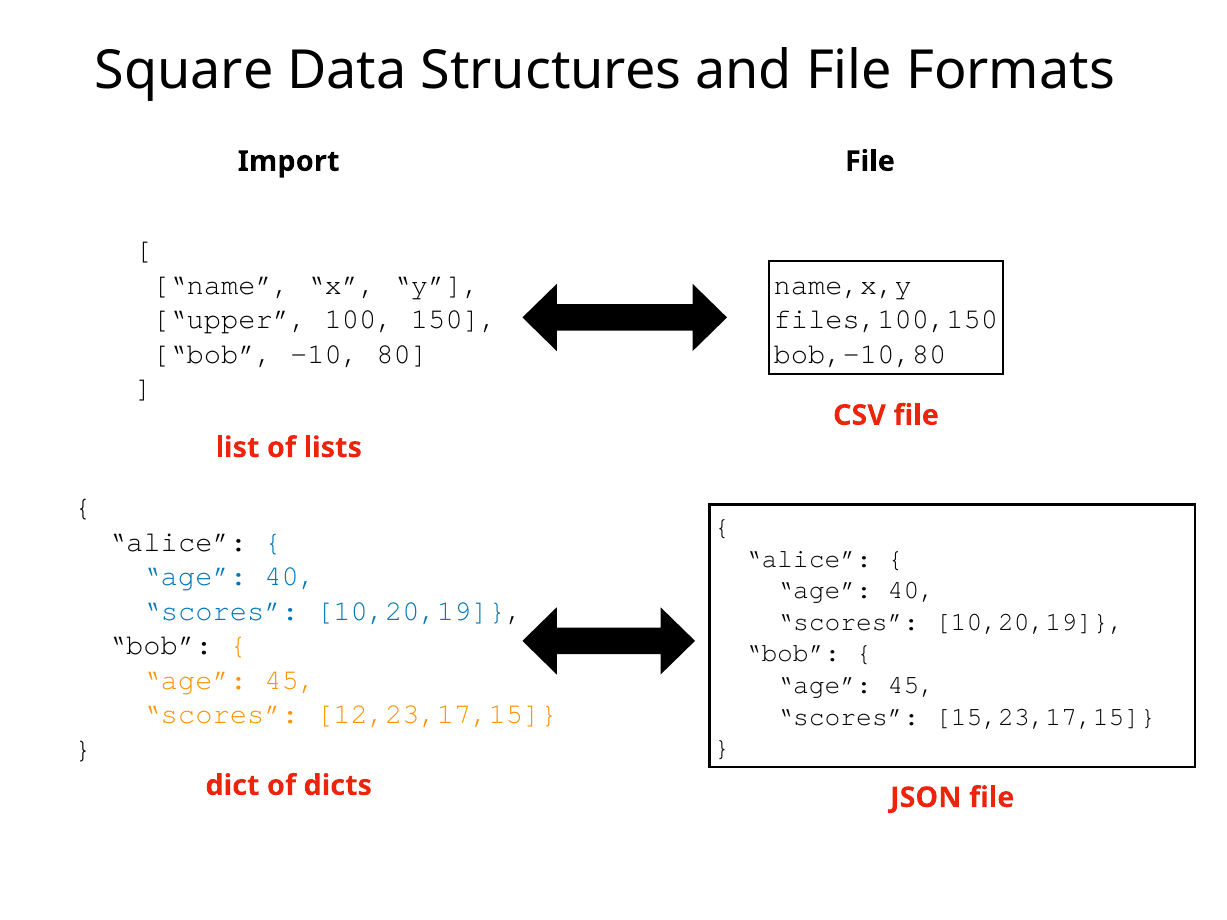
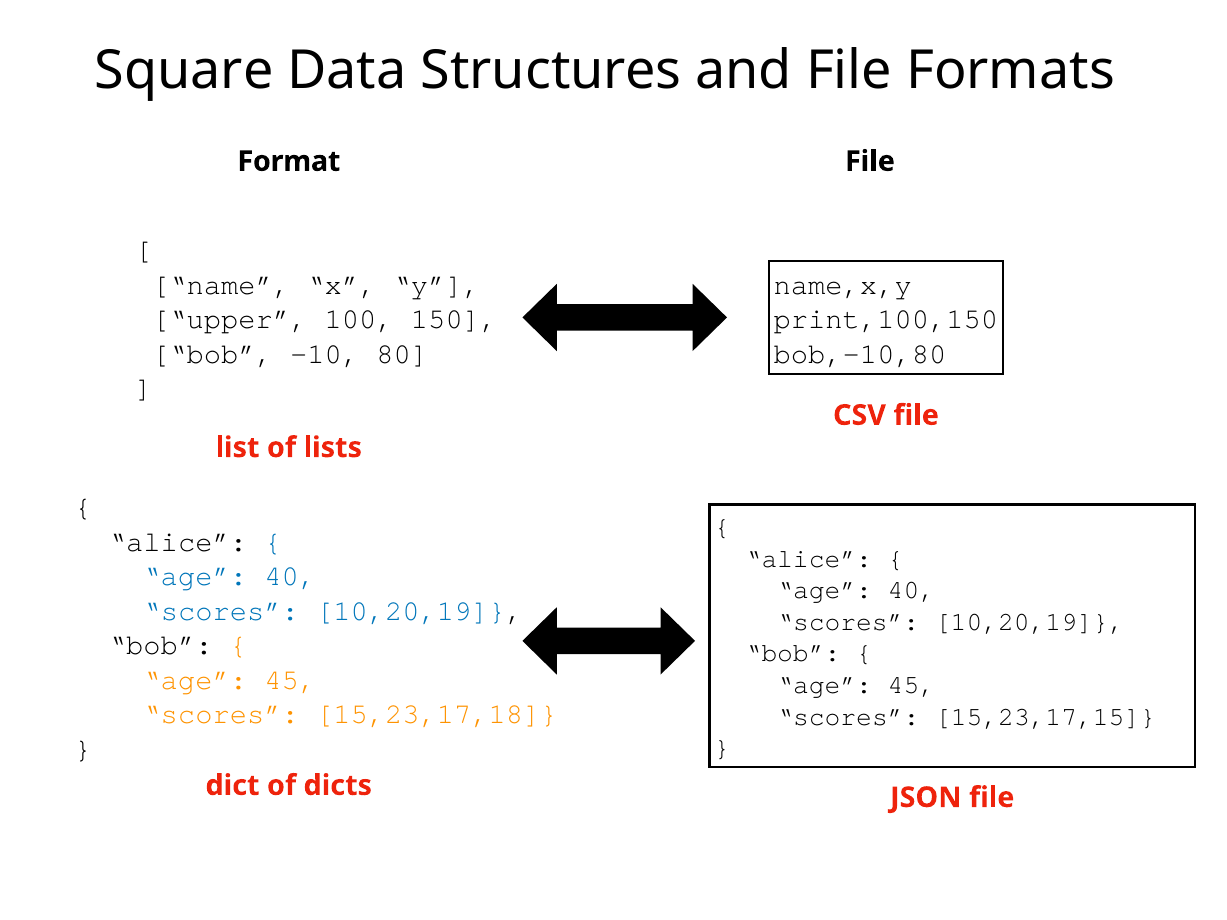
Import: Import -> Format
files,100,150: files,100,150 -> print,100,150
12,23,17,15: 12,23,17,15 -> 15,23,17,18
